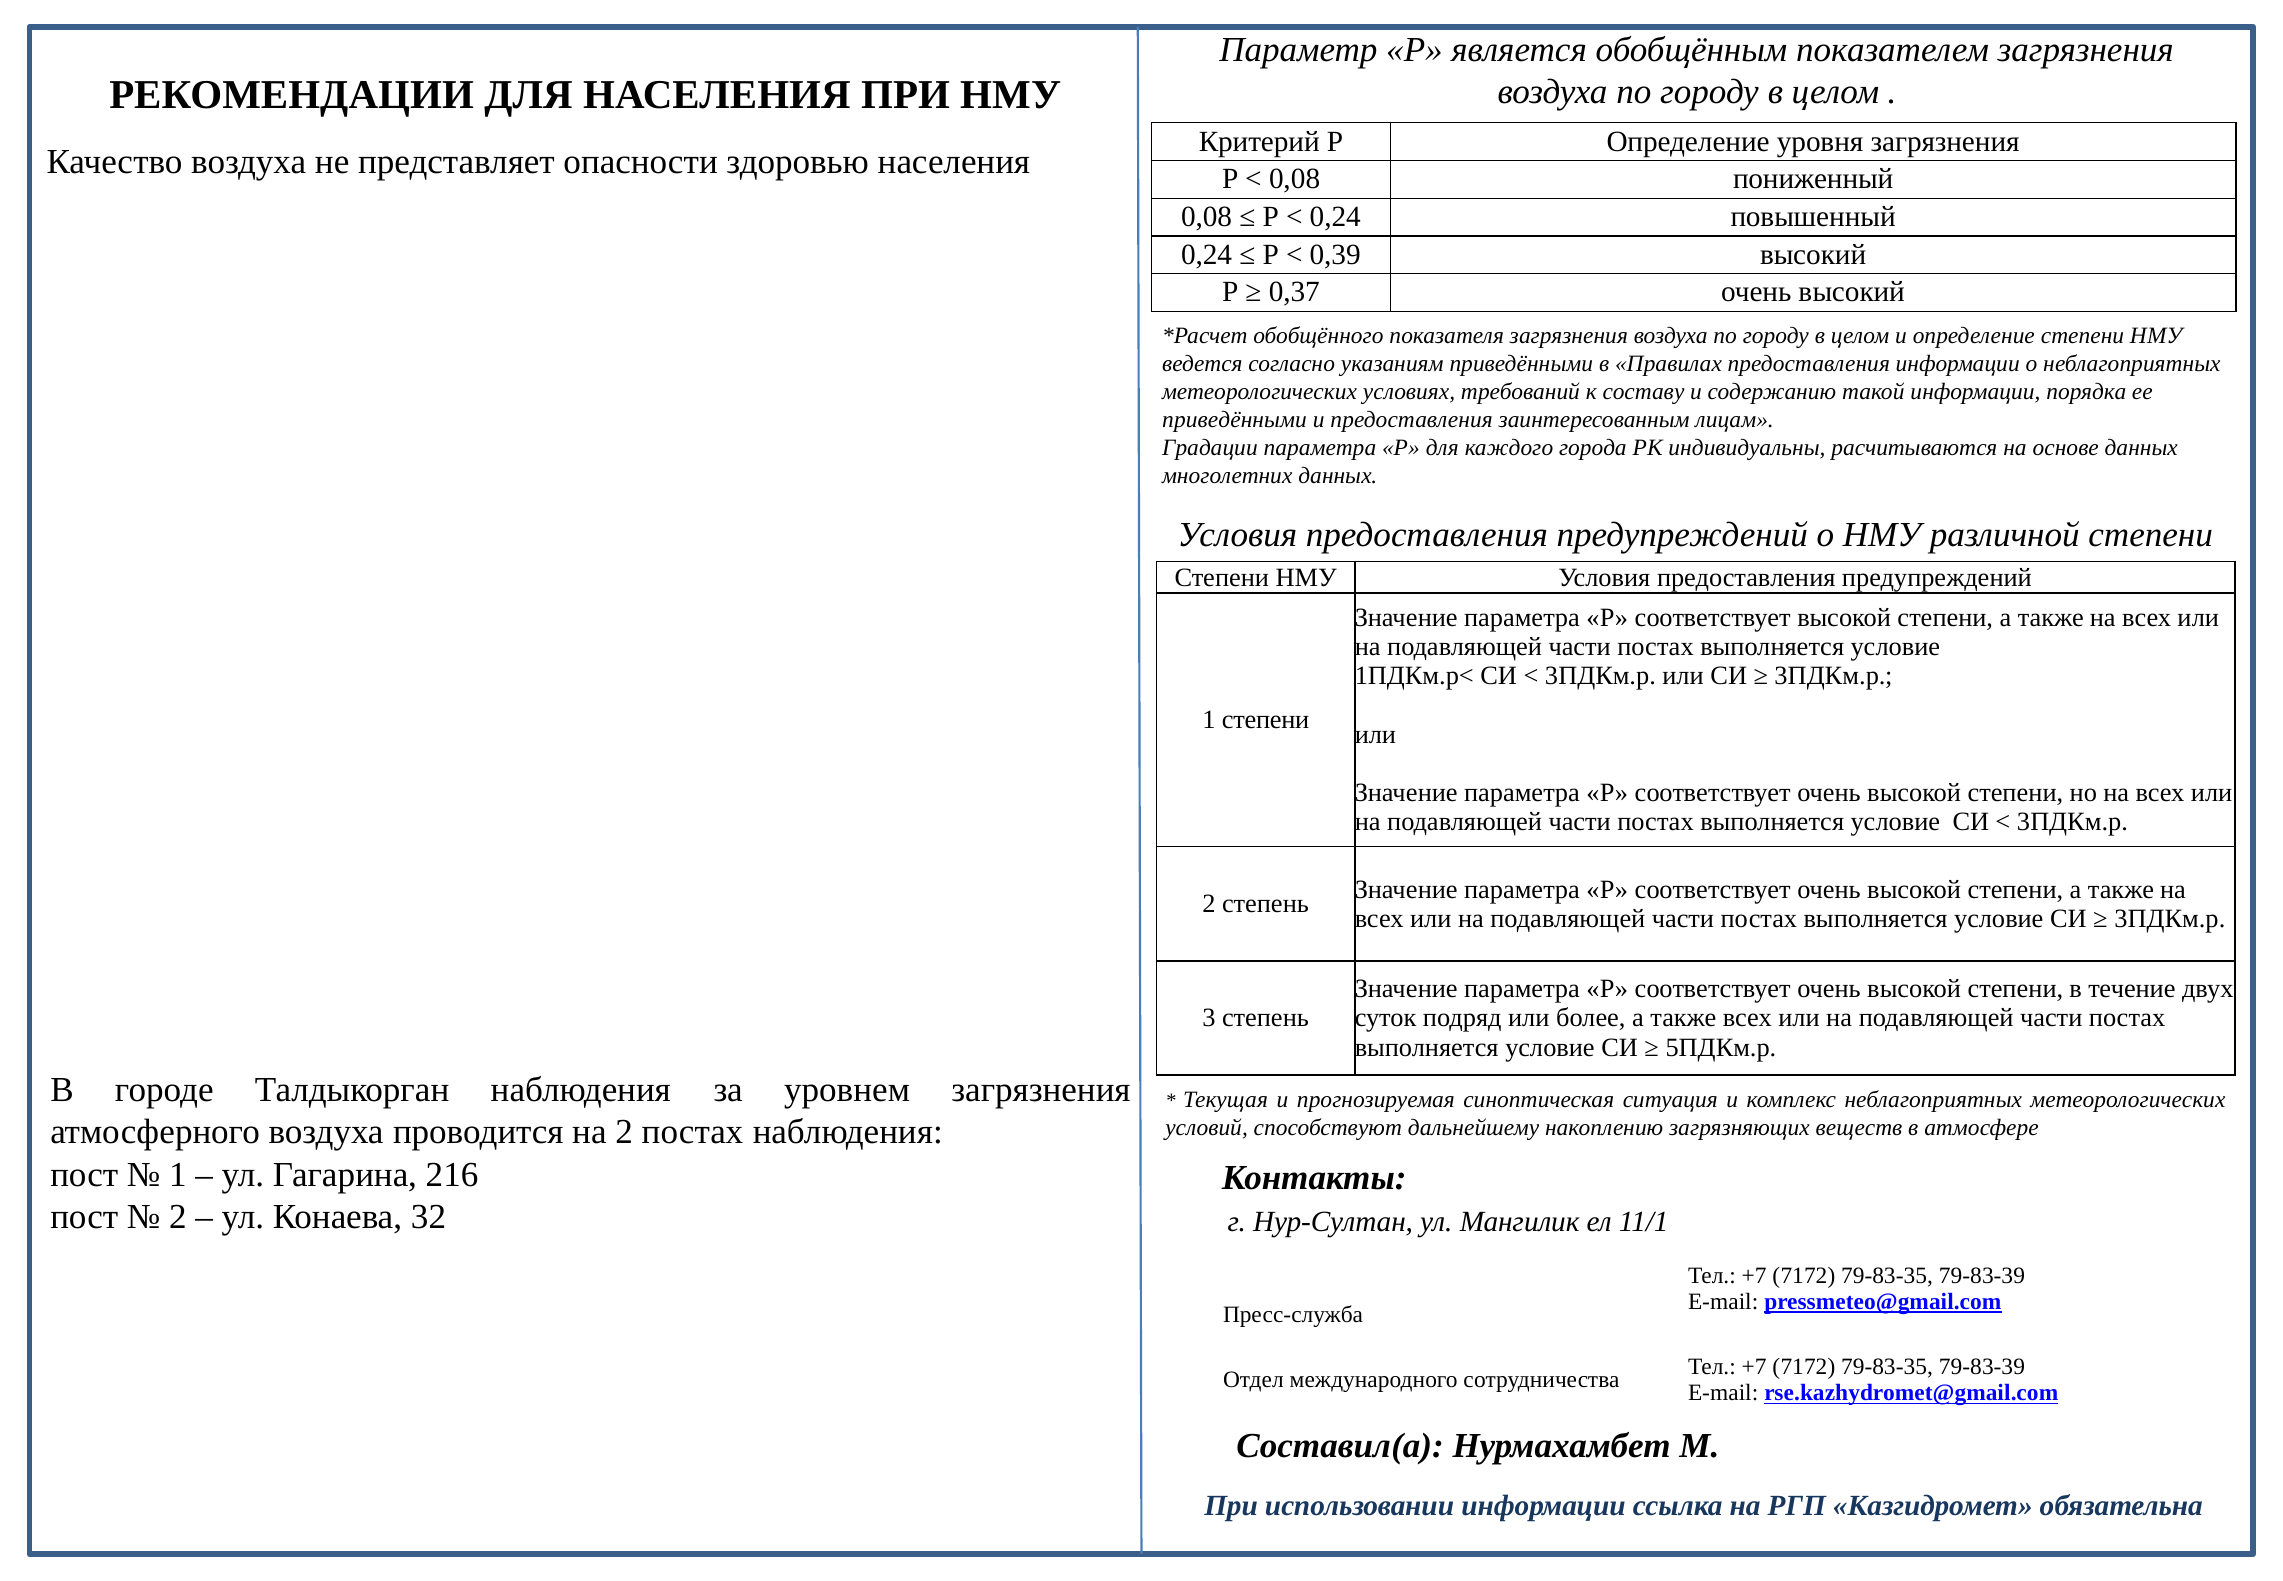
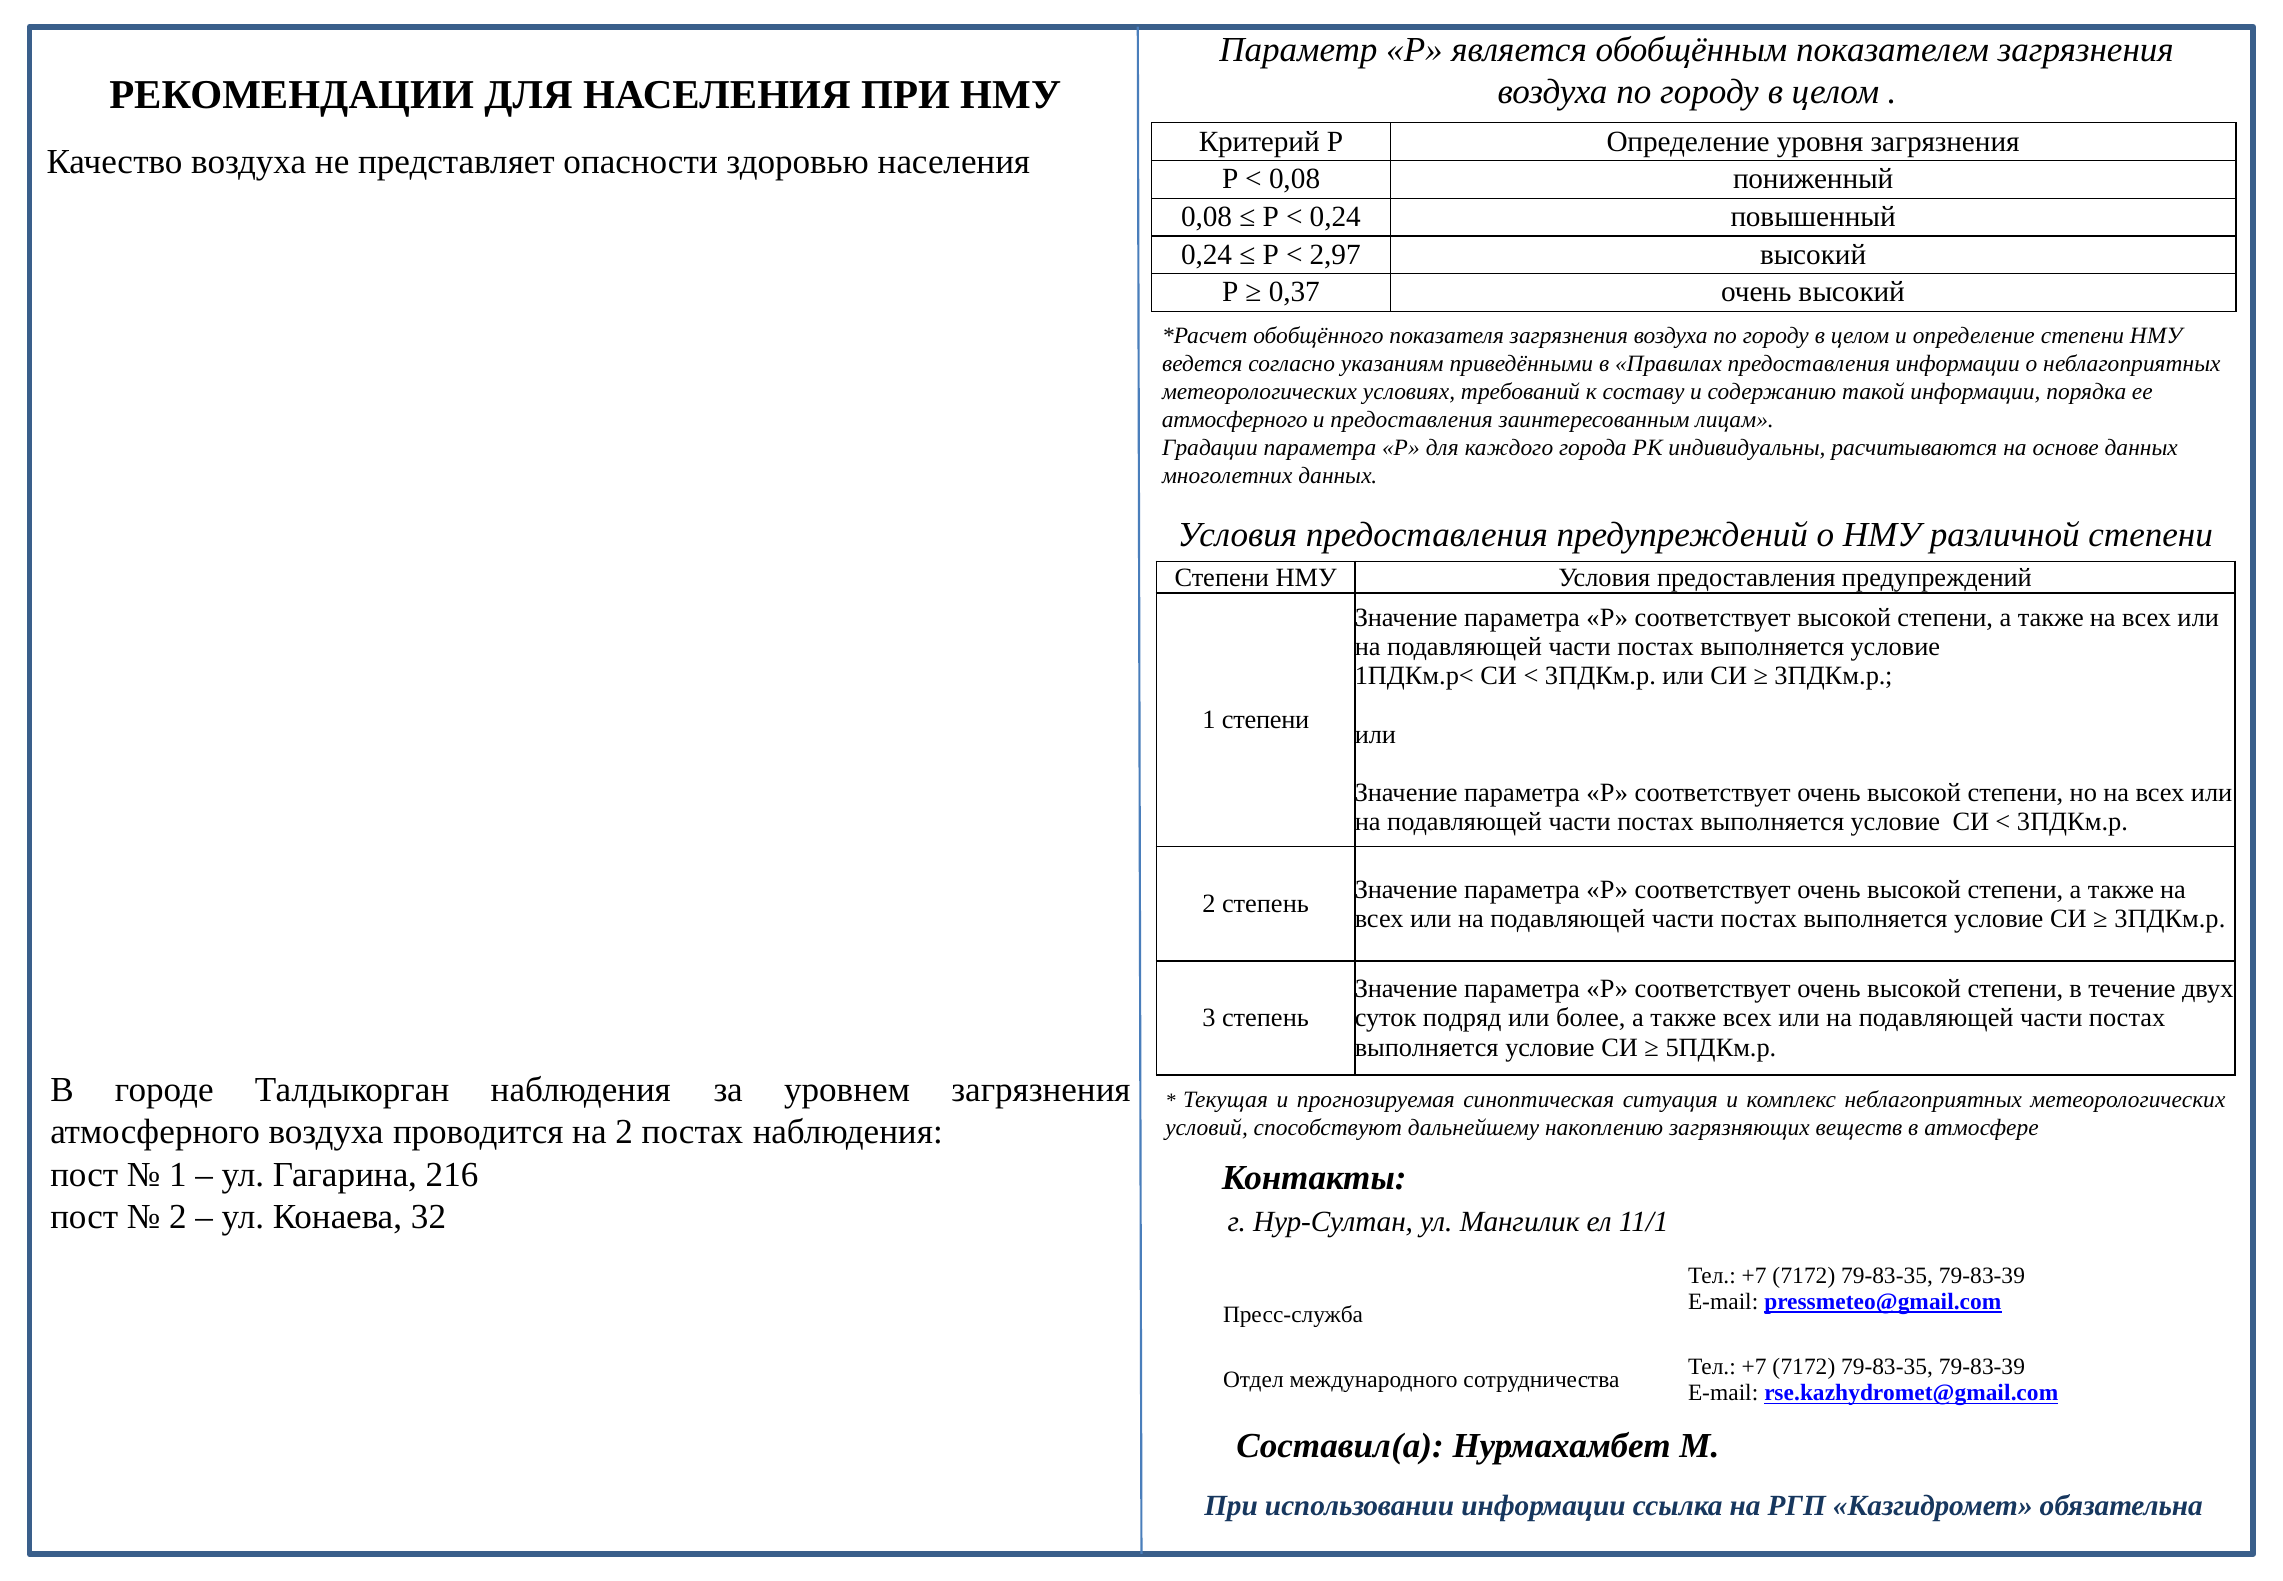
0,39: 0,39 -> 2,97
приведёнными at (1235, 419): приведёнными -> атмосферного
